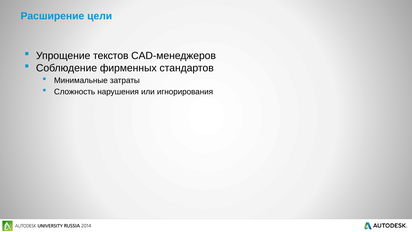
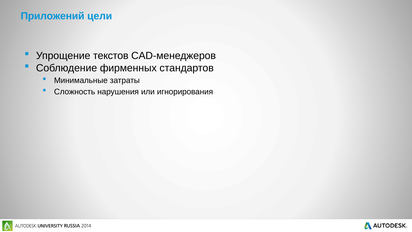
Расширение: Расширение -> Приложений
